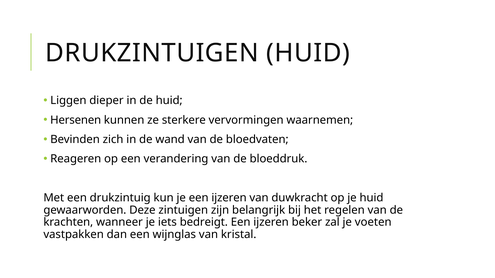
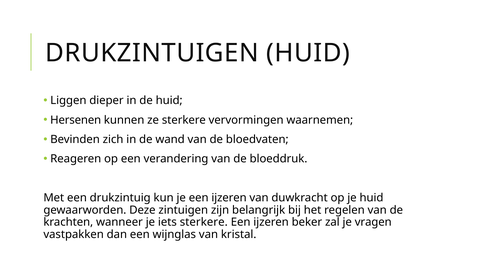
iets bedreigt: bedreigt -> sterkere
voeten: voeten -> vragen
